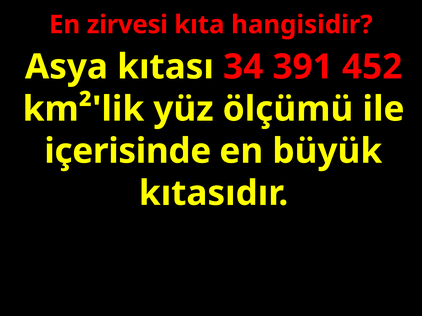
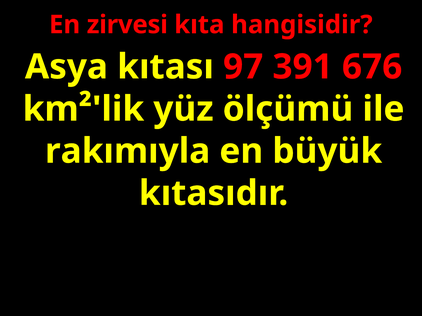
34: 34 -> 97
452: 452 -> 676
içerisinde: içerisinde -> rakımıyla
